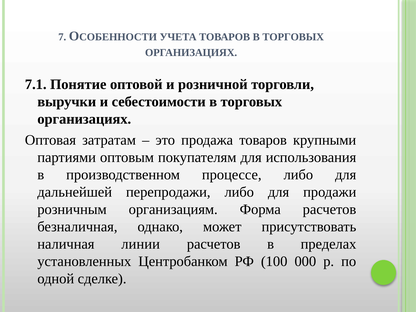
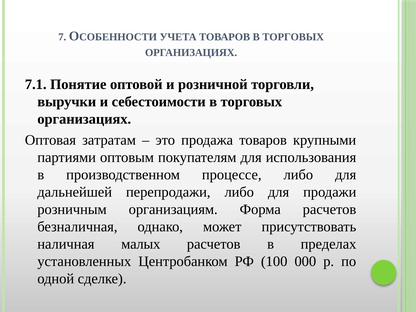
линии: линии -> малых
